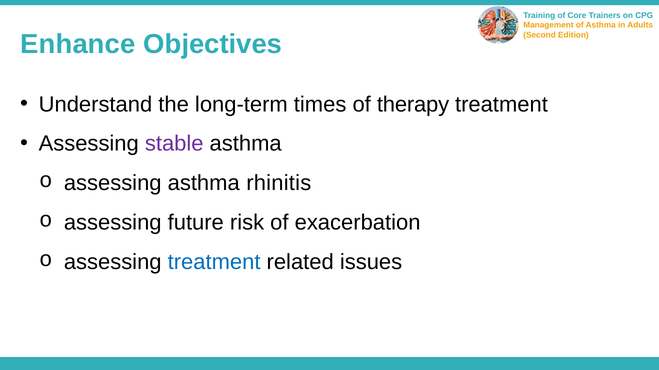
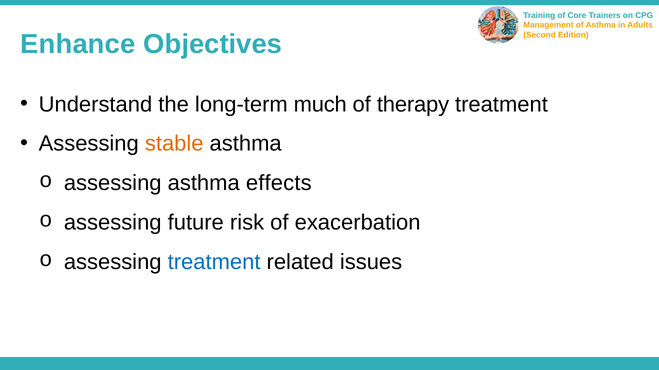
times: times -> much
stable colour: purple -> orange
rhinitis: rhinitis -> effects
